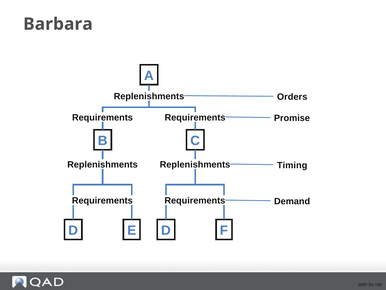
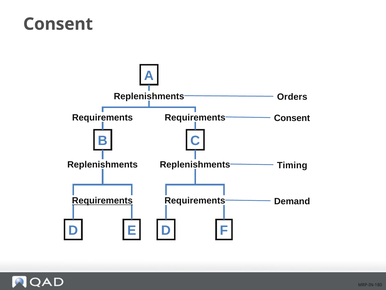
Barbara at (58, 24): Barbara -> Consent
Requirements Promise: Promise -> Consent
Requirements at (102, 200) underline: none -> present
